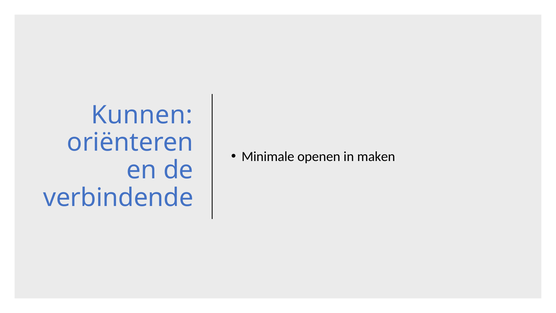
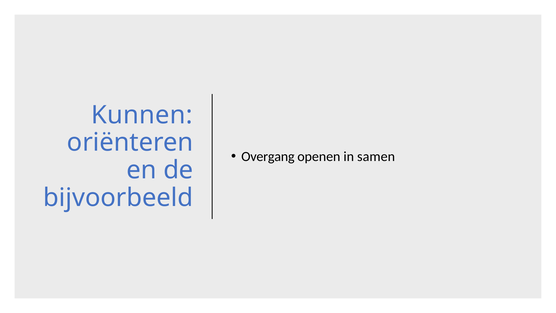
Minimale: Minimale -> Overgang
maken: maken -> samen
verbindende: verbindende -> bijvoorbeeld
